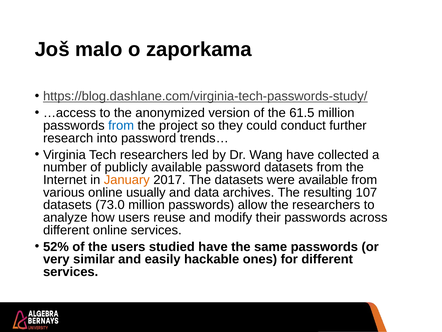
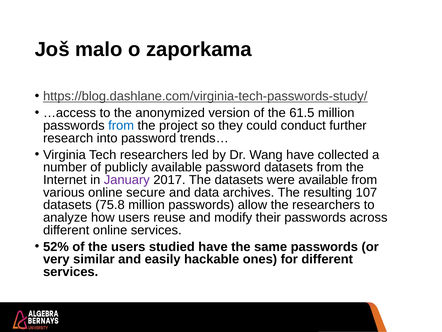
January colour: orange -> purple
usually: usually -> secure
73.0: 73.0 -> 75.8
